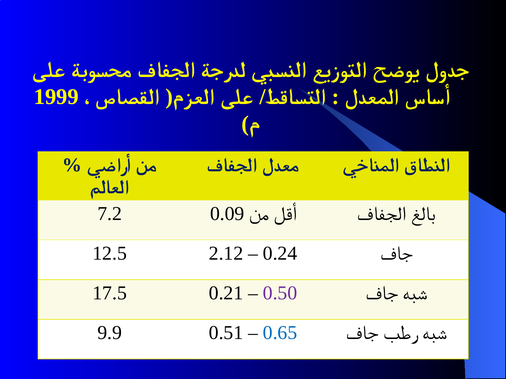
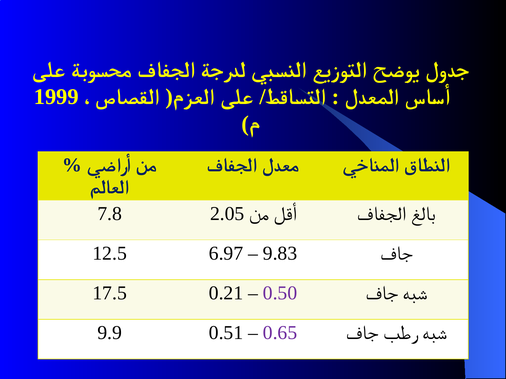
7.2: 7.2 -> 7.8
0.09: 0.09 -> 2.05
2.12: 2.12 -> 6.97
0.24: 0.24 -> 9.83
0.65 colour: blue -> purple
